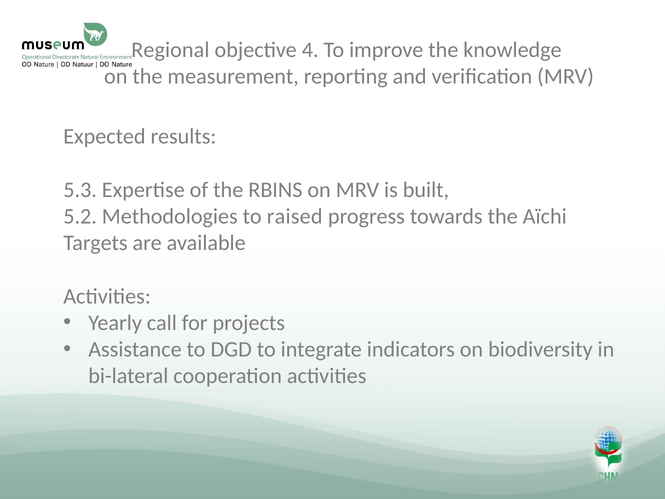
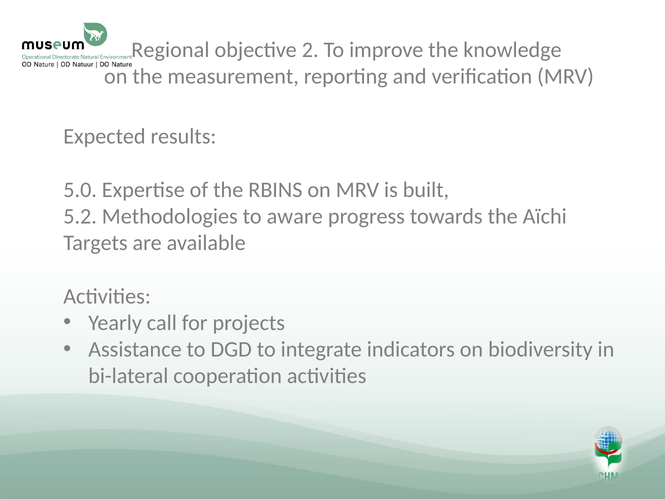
4: 4 -> 2
5.3: 5.3 -> 5.0
raised: raised -> aware
